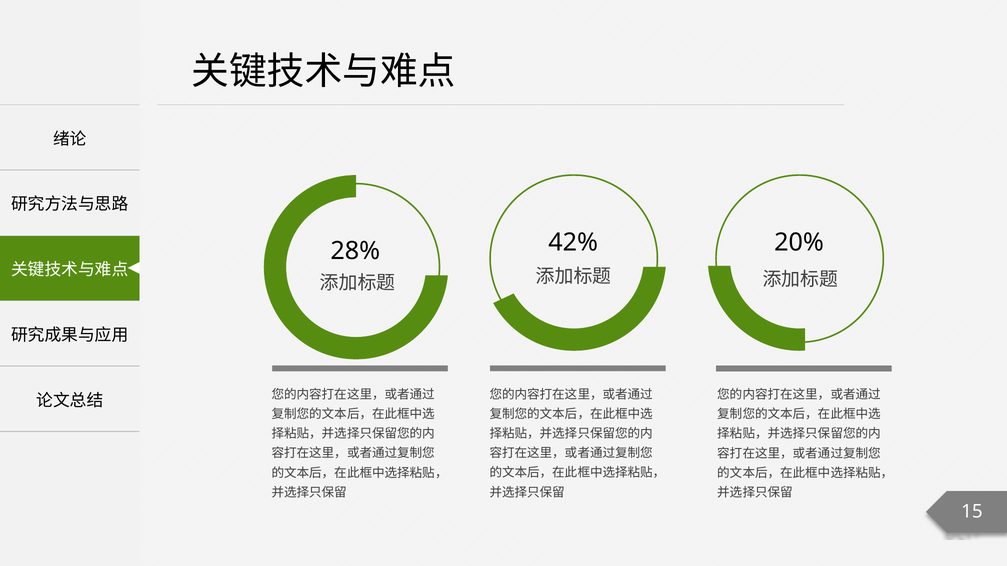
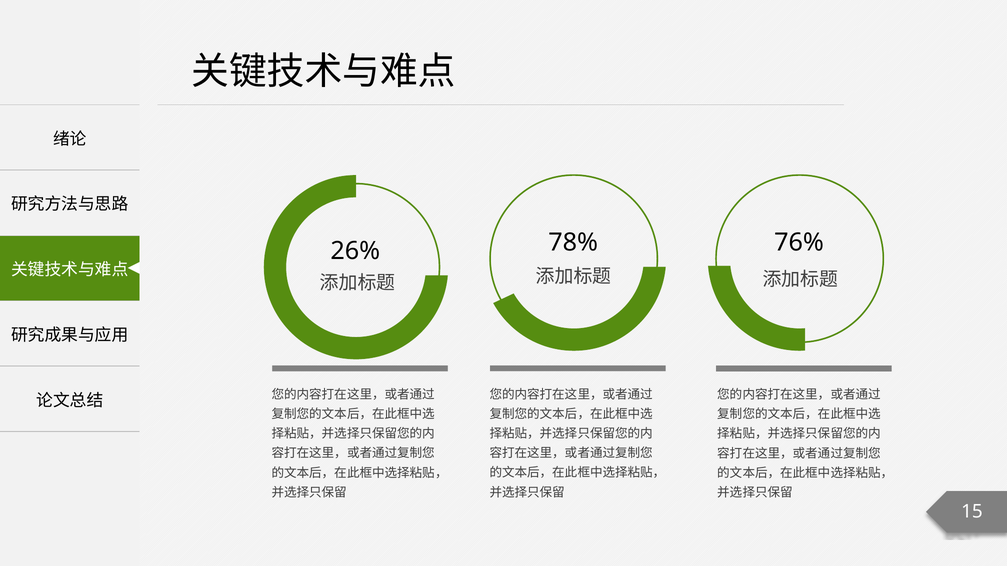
42%: 42% -> 78%
20%: 20% -> 76%
28%: 28% -> 26%
